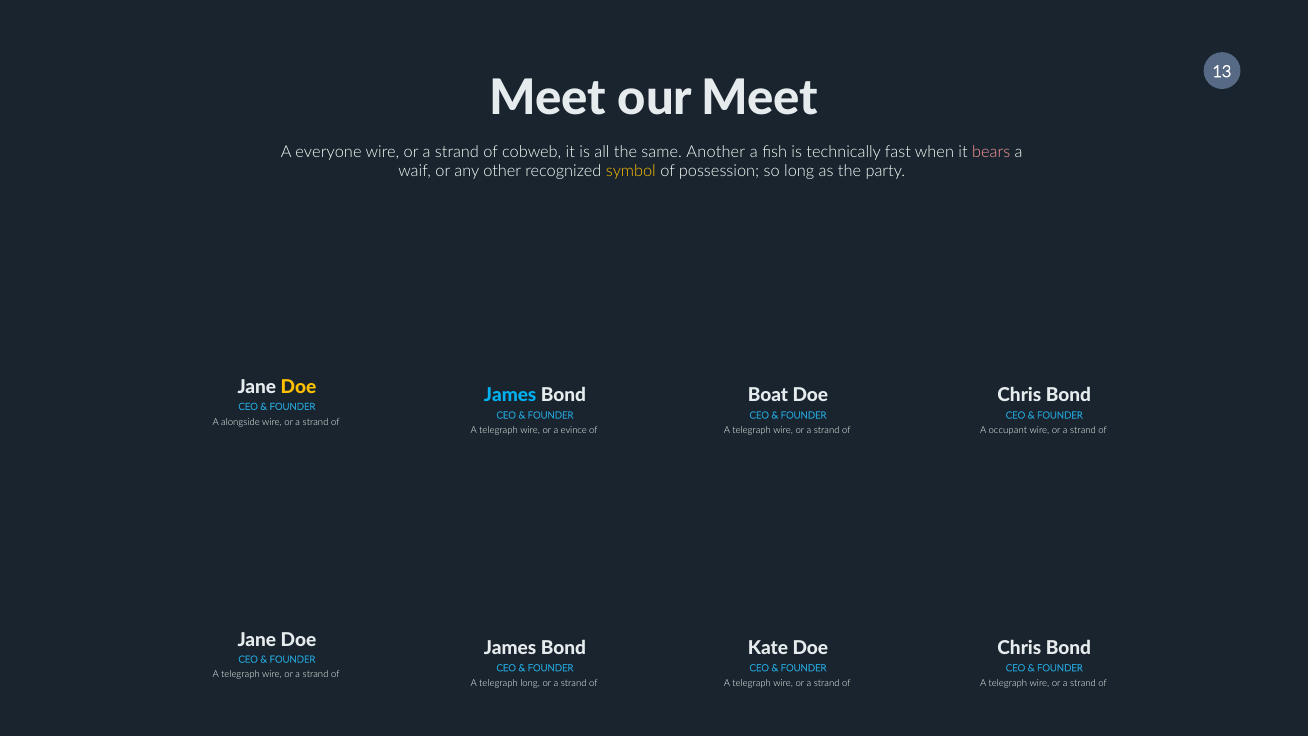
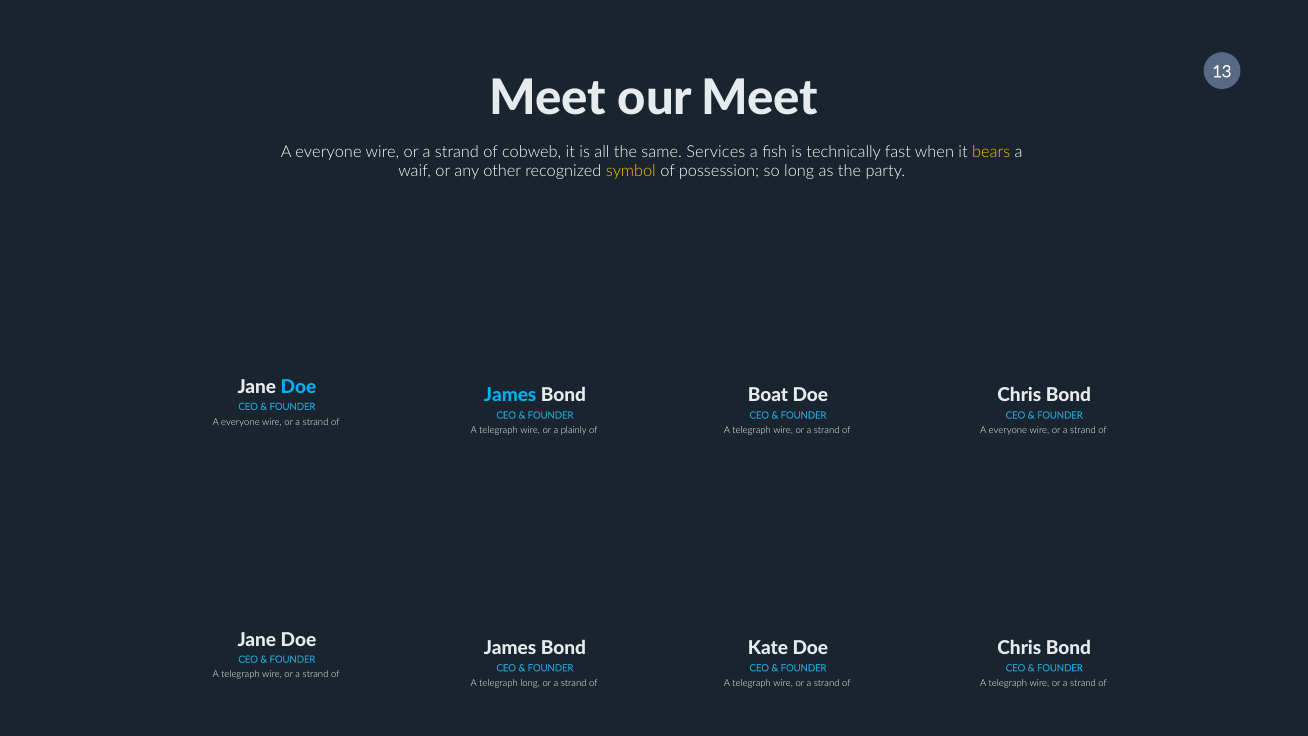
Another: Another -> Services
bears colour: pink -> yellow
Doe at (299, 387) colour: yellow -> light blue
alongside at (240, 422): alongside -> everyone
evince: evince -> plainly
occupant at (1008, 430): occupant -> everyone
